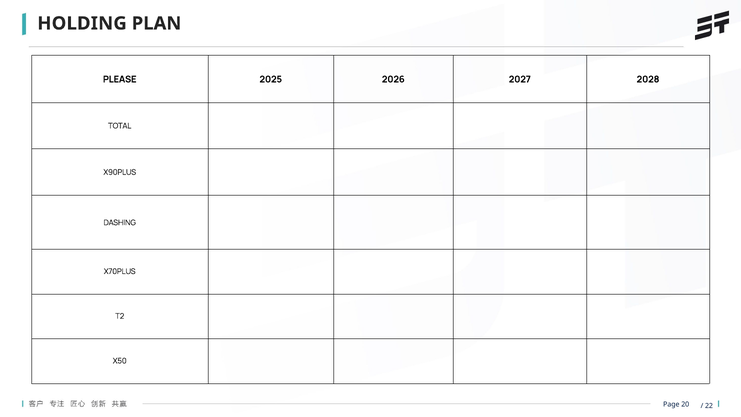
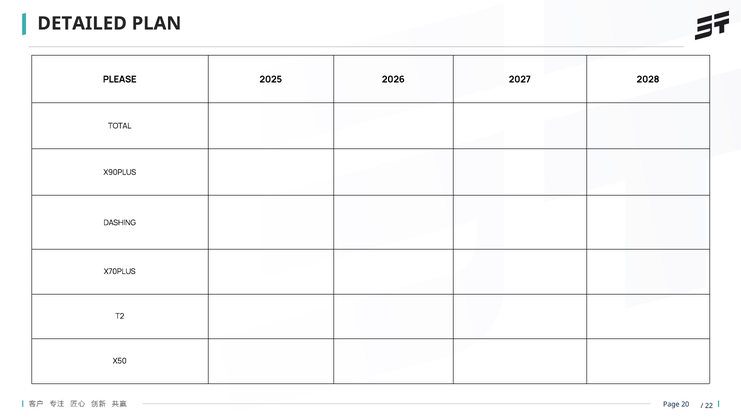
HOLDING: HOLDING -> DETAILED
